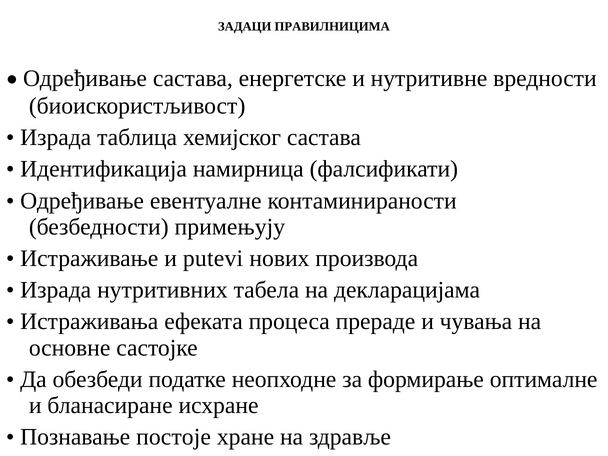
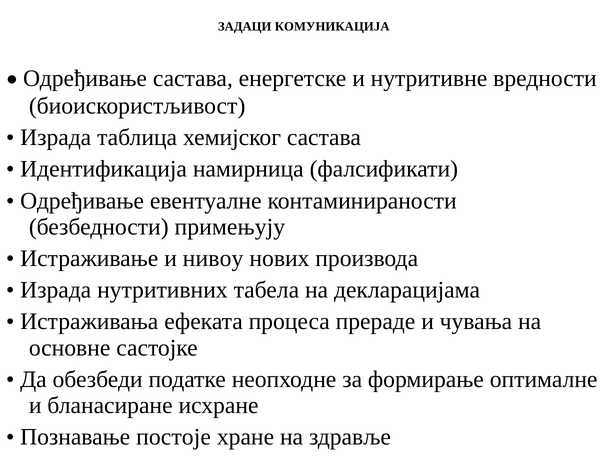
ПРАВИЛНИЦИМА: ПРАВИЛНИЦИМА -> КОМУНИКАЦИЈА
putevi: putevi -> нивоу
